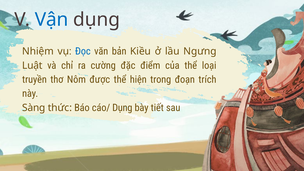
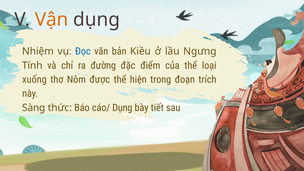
Vận colour: blue -> orange
Luật: Luật -> Tính
cường: cường -> đường
truyền: truyền -> xuống
